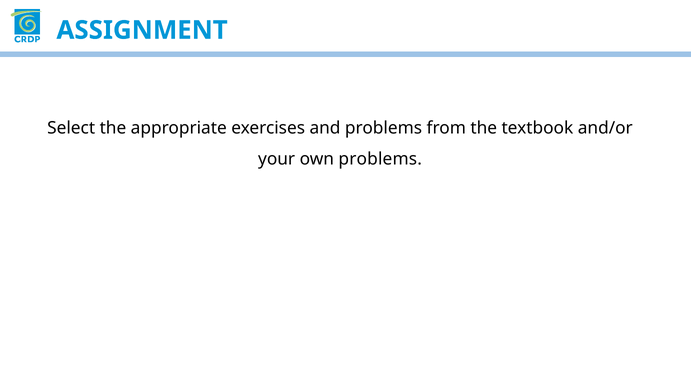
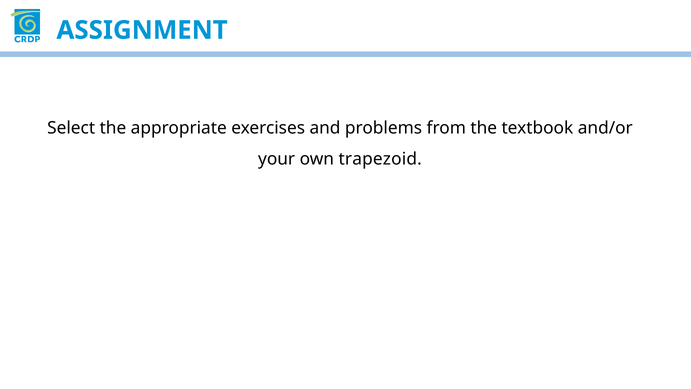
own problems: problems -> trapezoid
